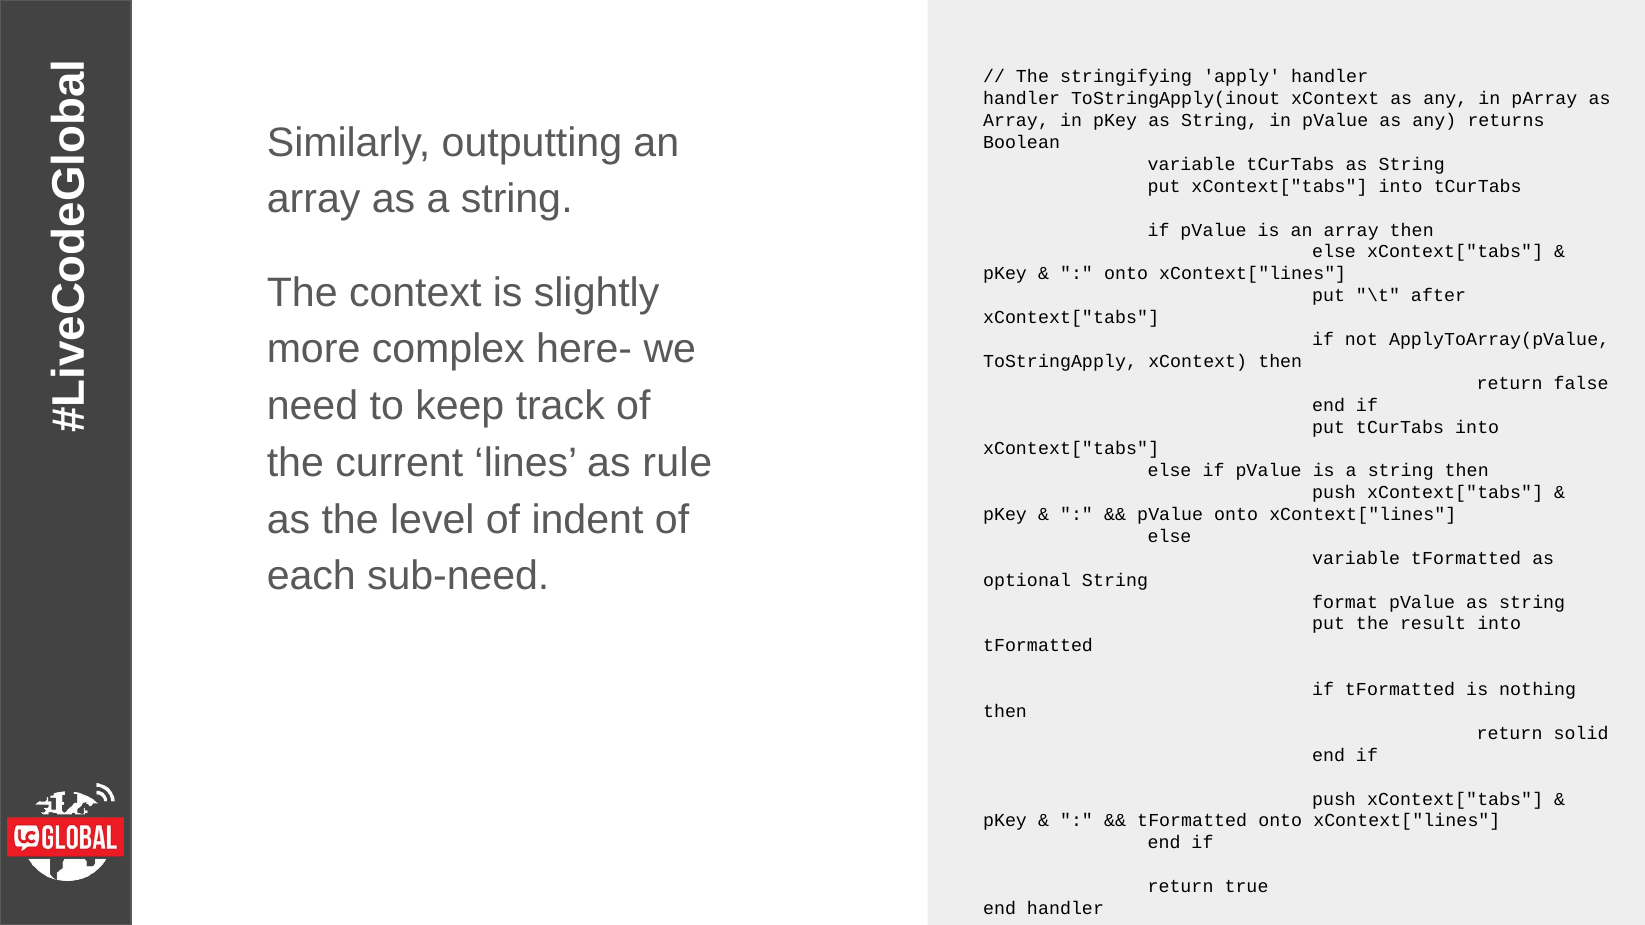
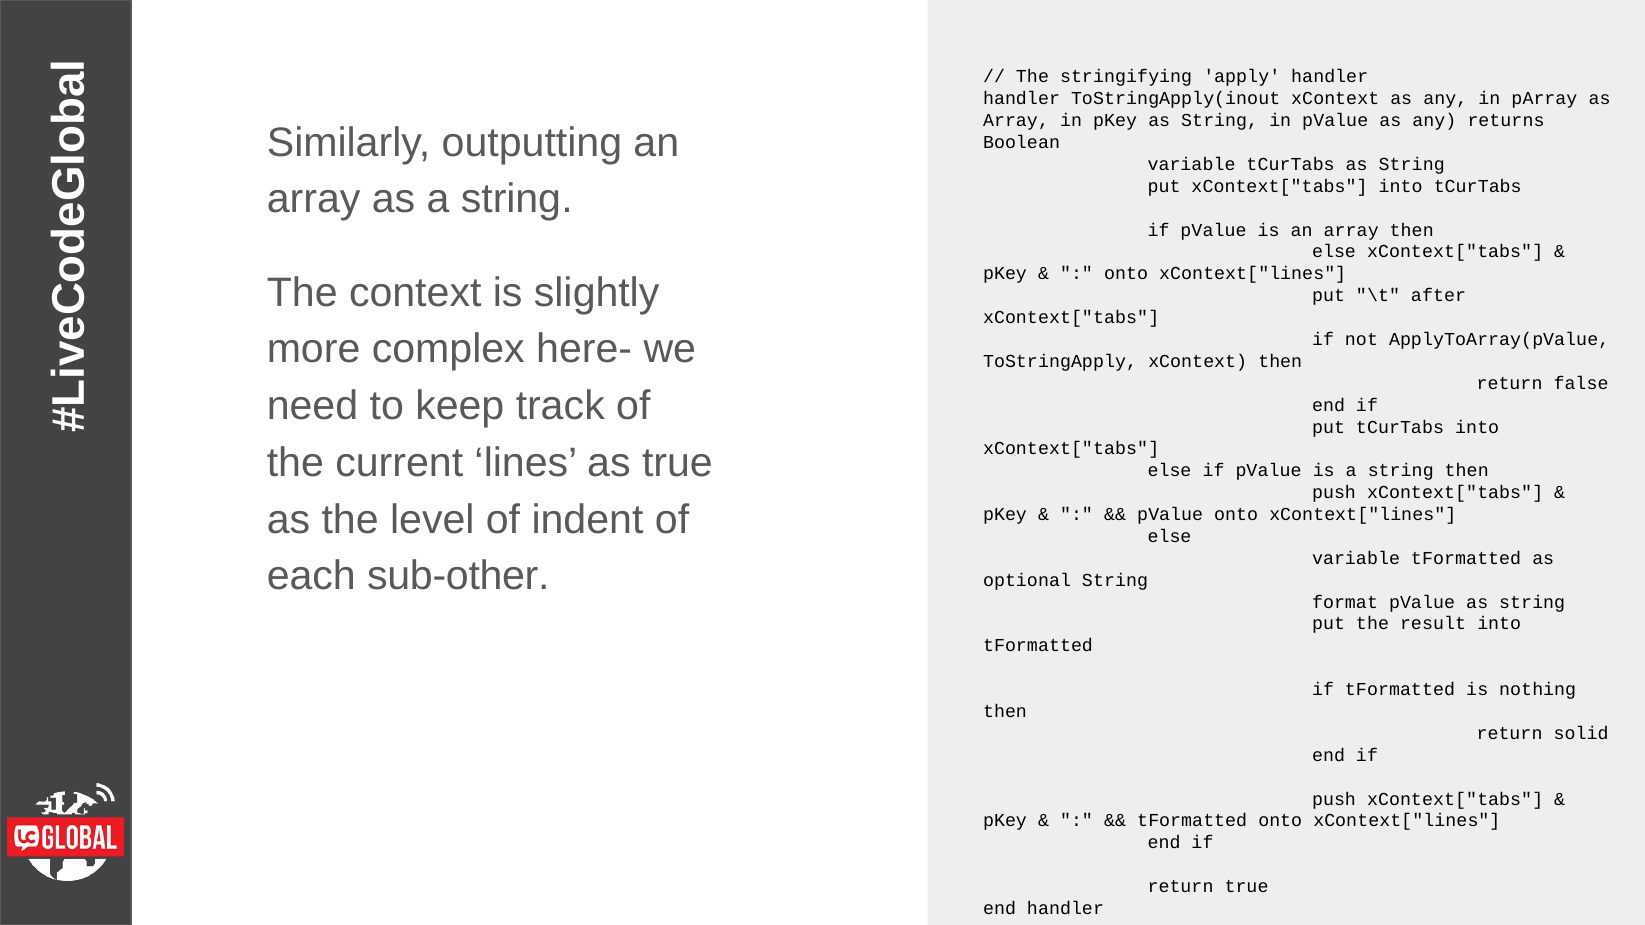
as rule: rule -> true
sub-need: sub-need -> sub-other
